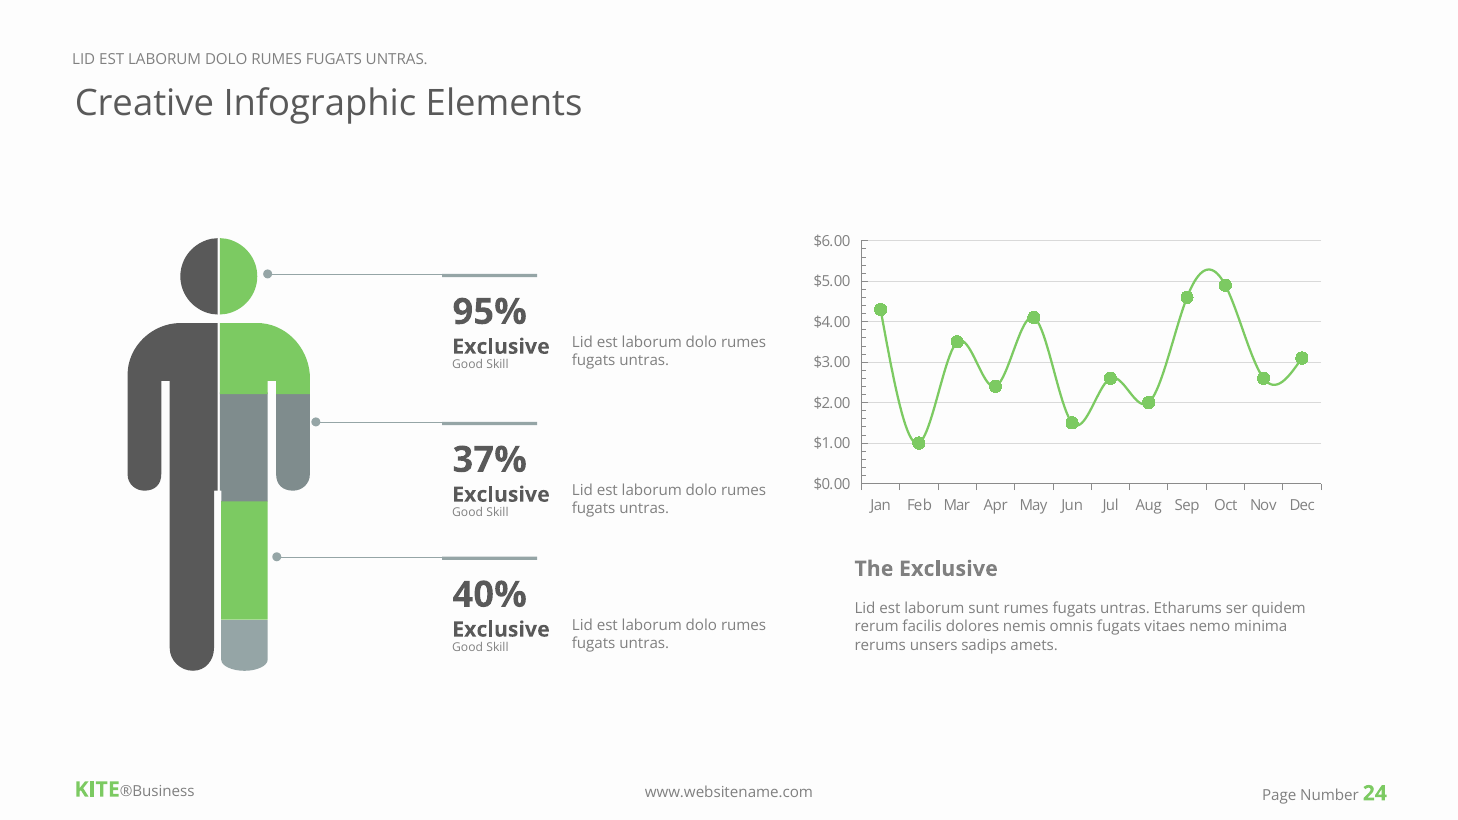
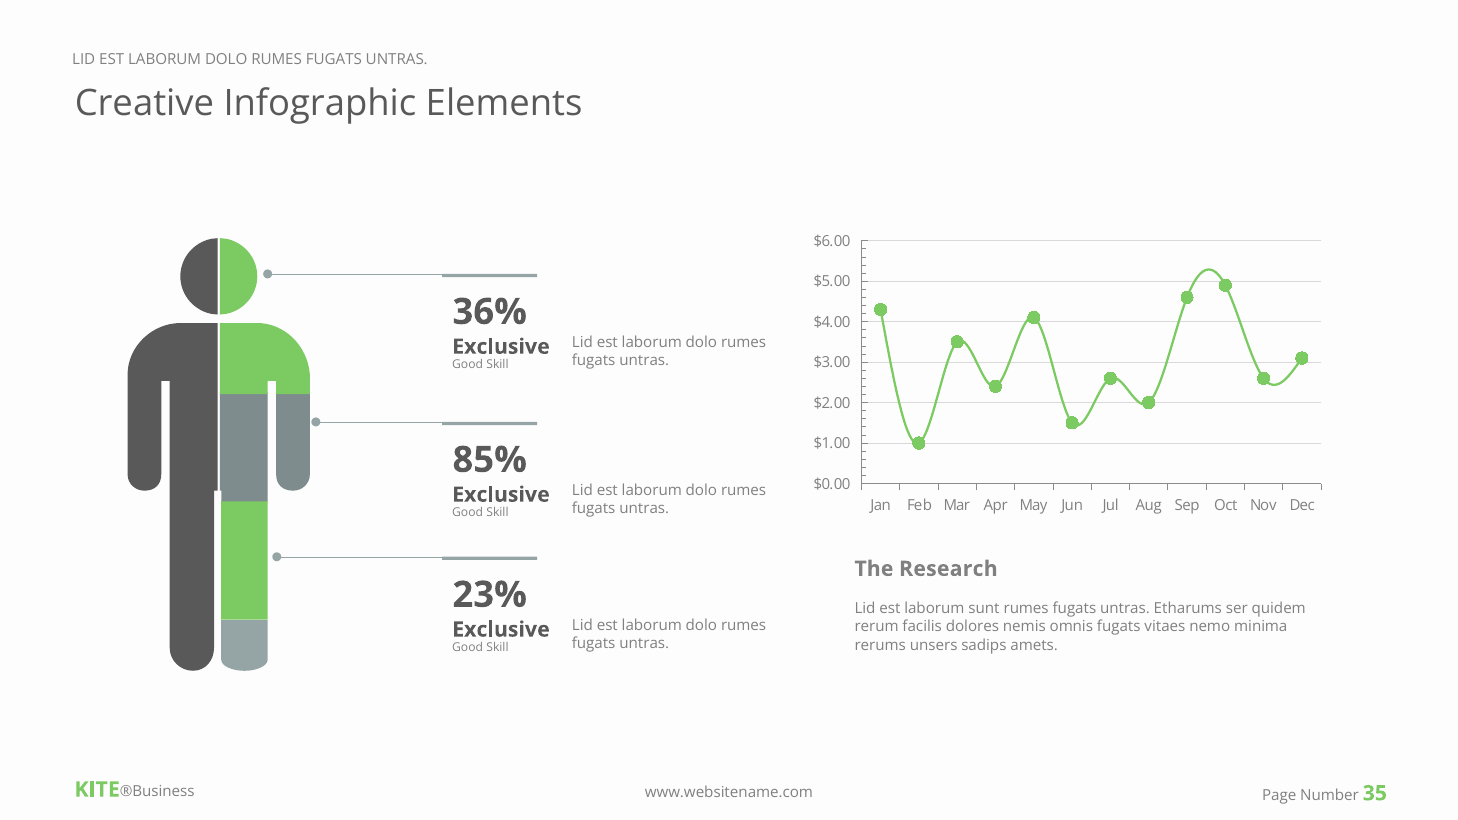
95%: 95% -> 36%
37%: 37% -> 85%
The Exclusive: Exclusive -> Research
40%: 40% -> 23%
24: 24 -> 35
